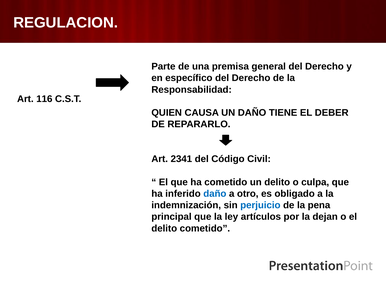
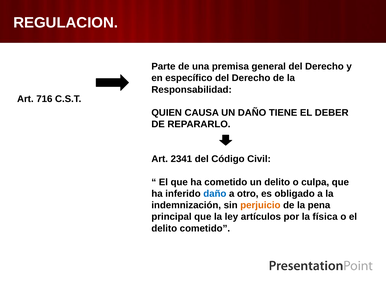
116: 116 -> 716
perjuicio colour: blue -> orange
dejan: dejan -> física
